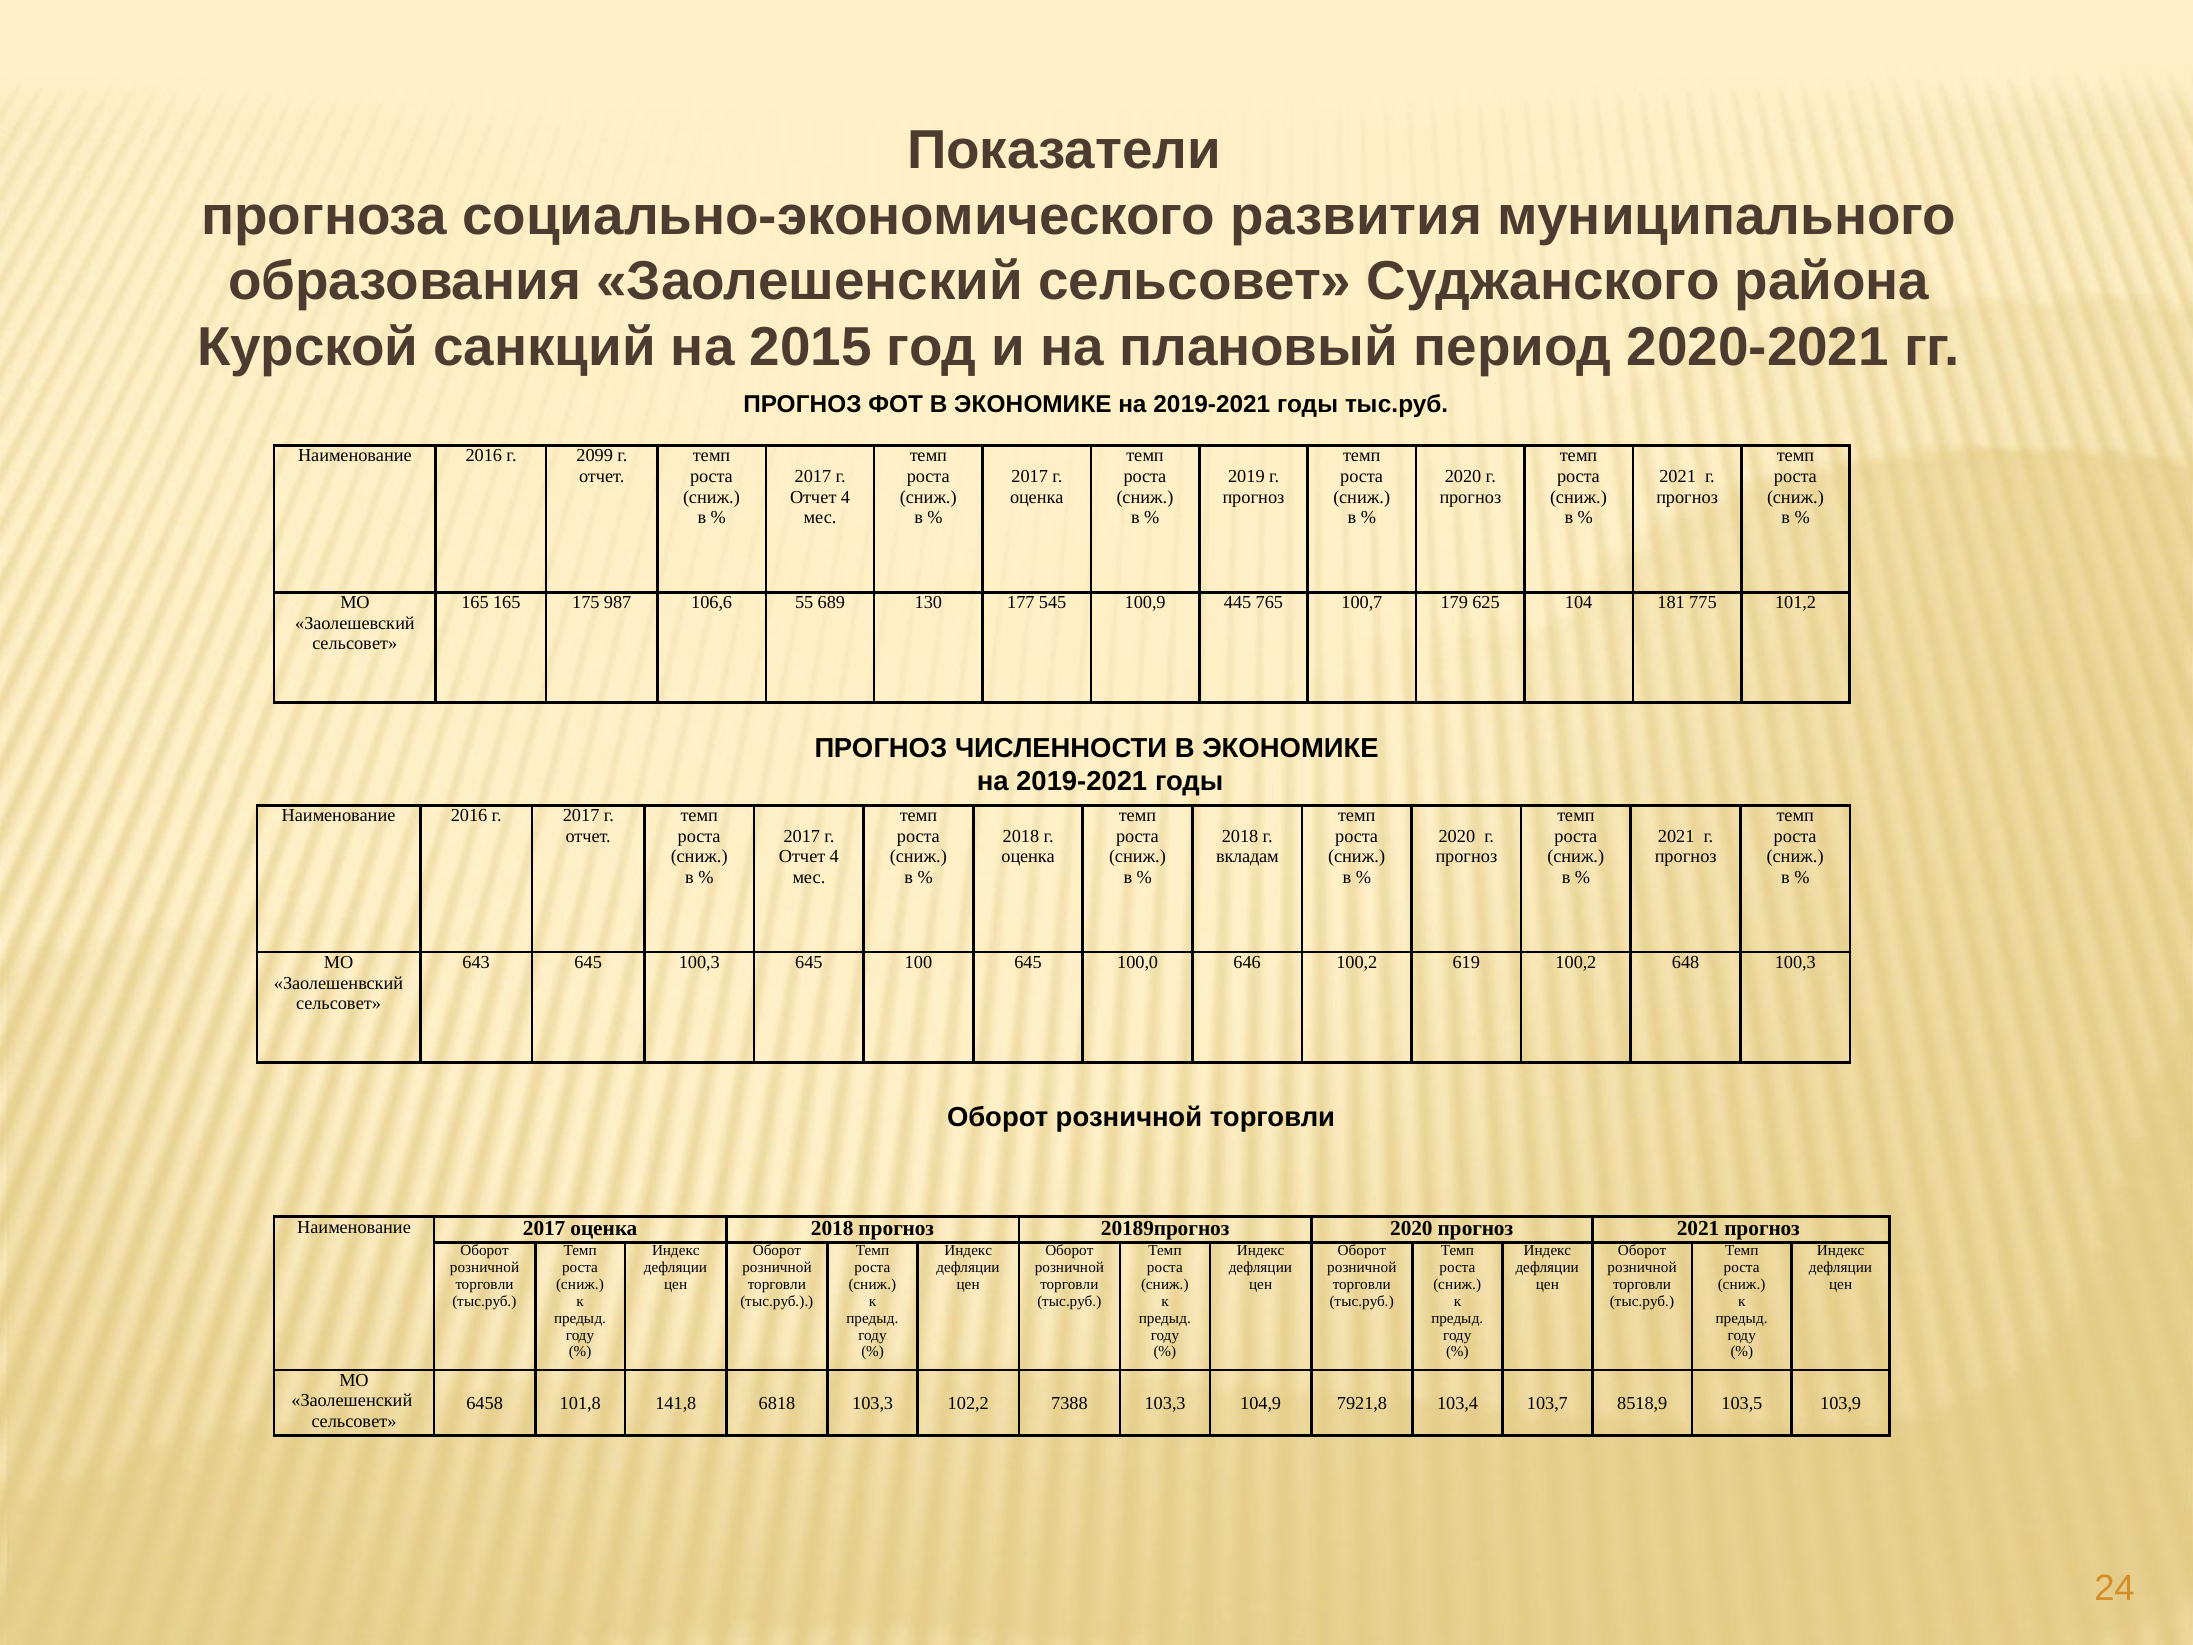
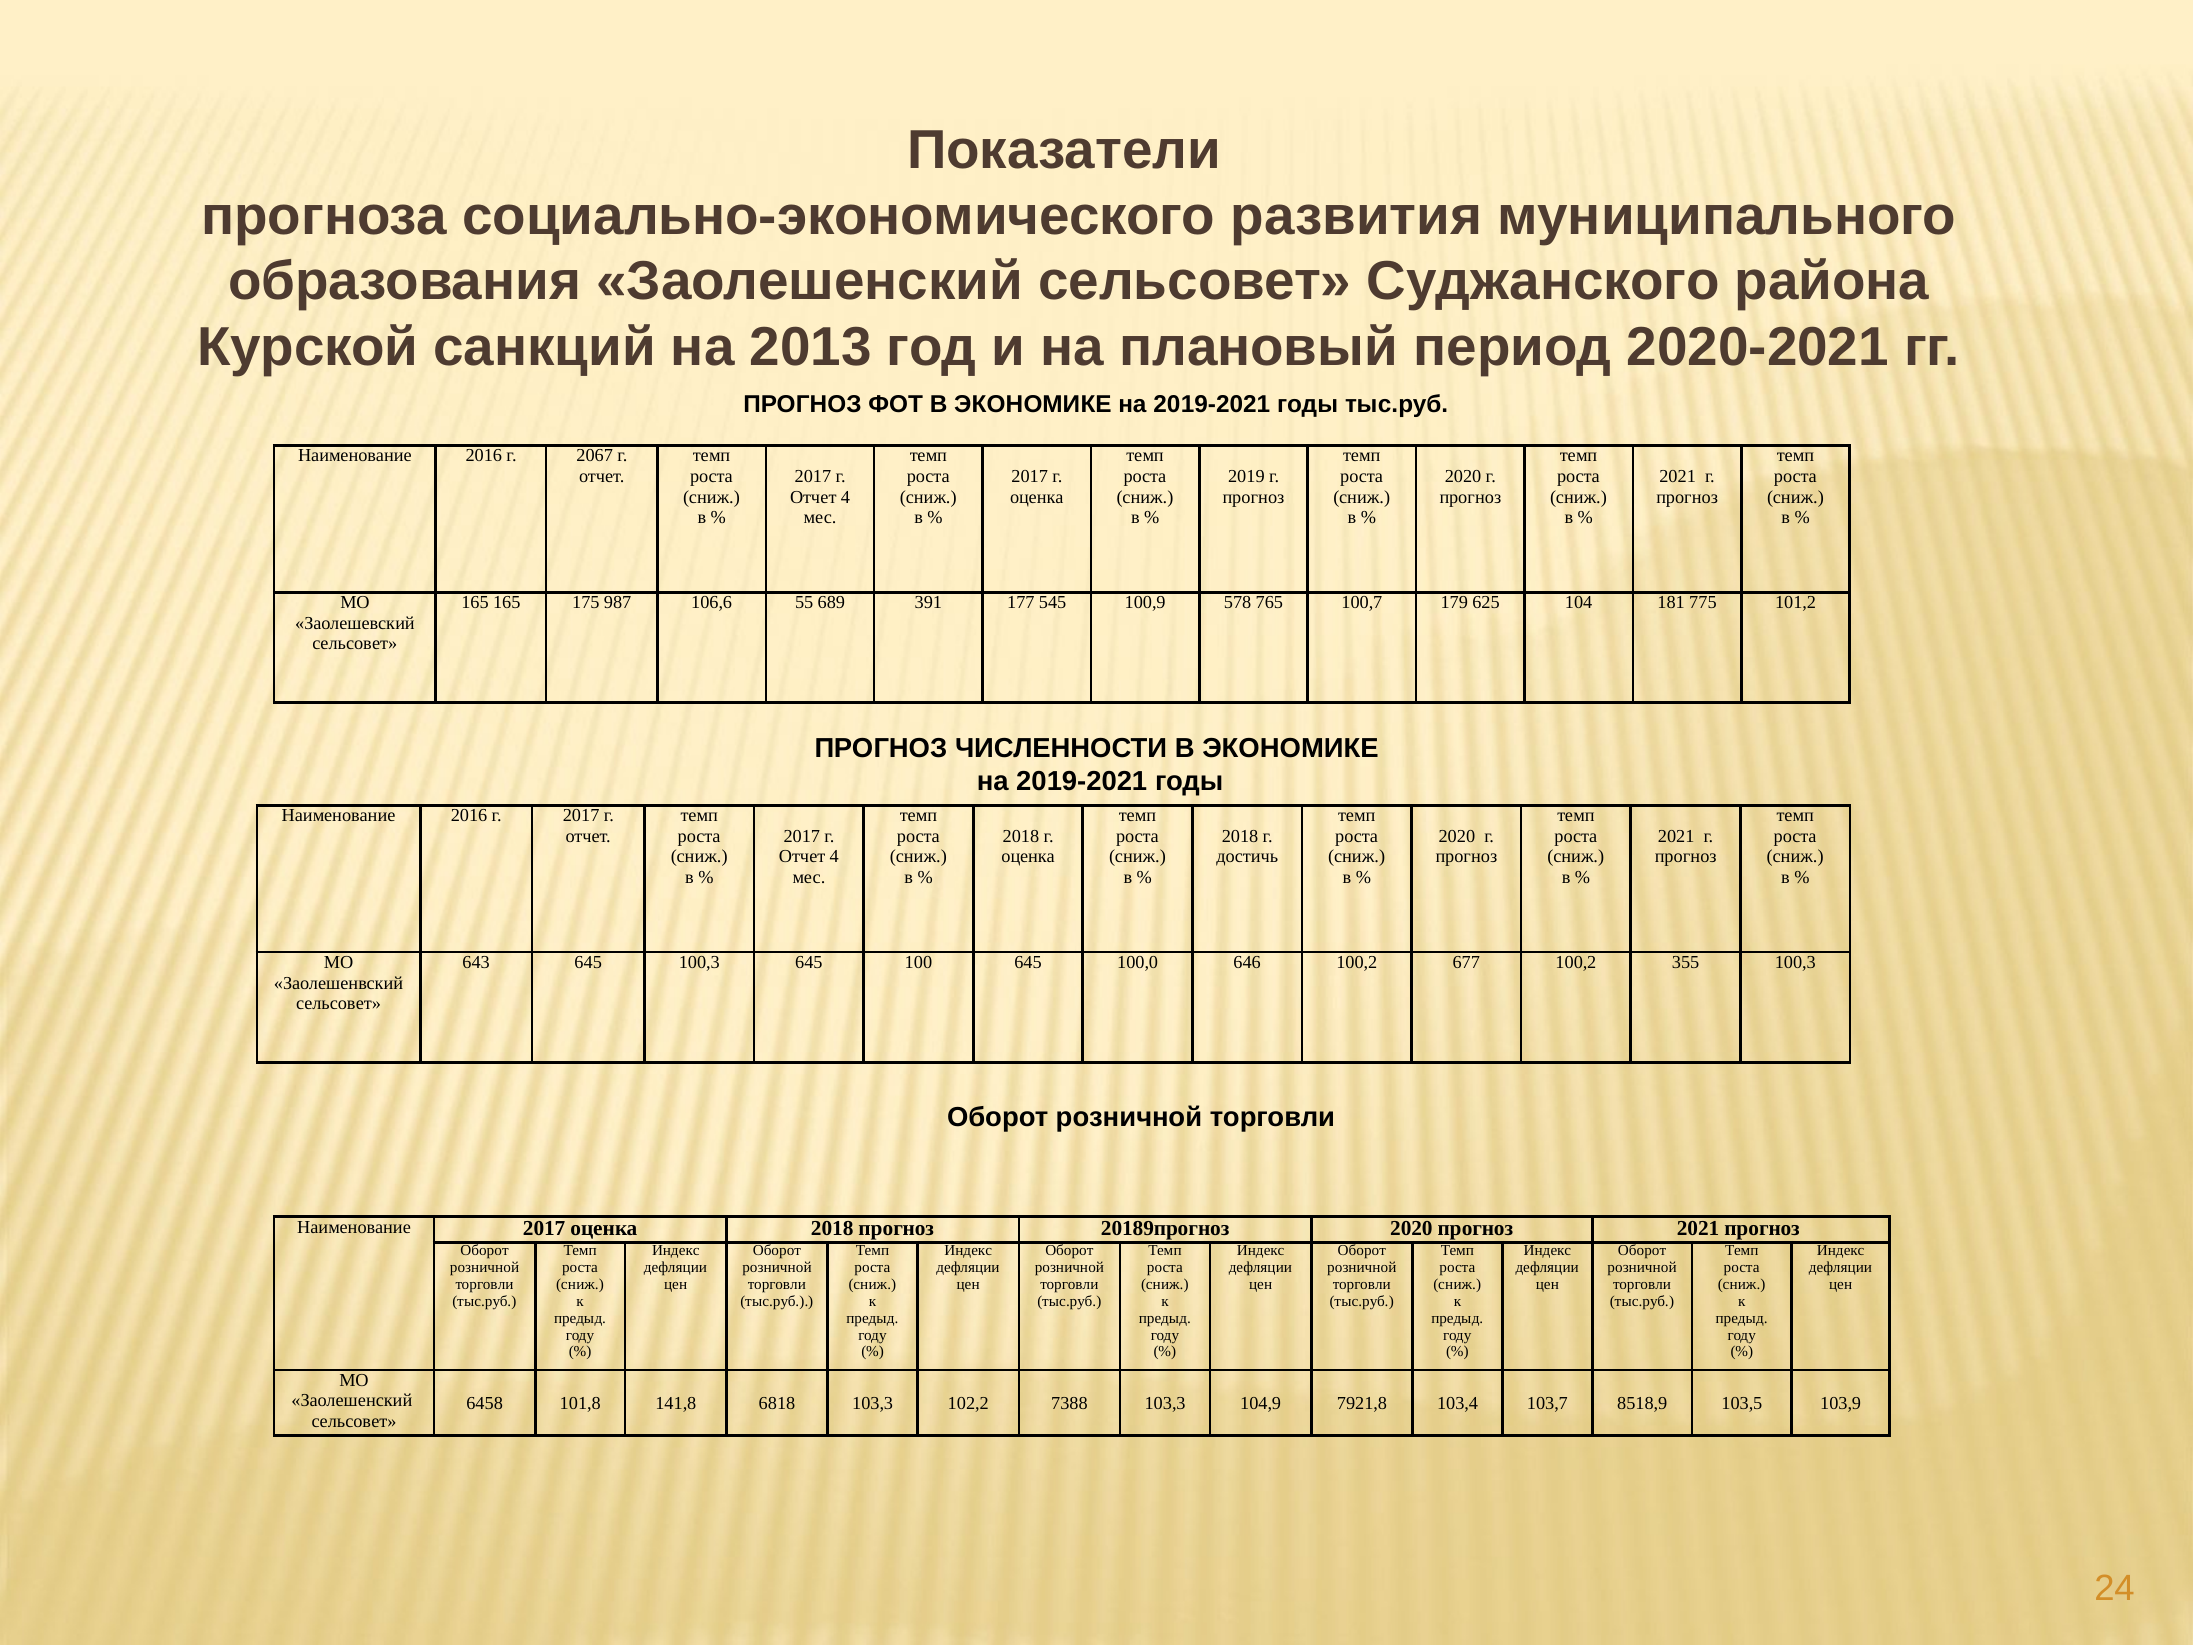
2015: 2015 -> 2013
2099: 2099 -> 2067
130: 130 -> 391
445: 445 -> 578
вкладам: вкладам -> достичь
619: 619 -> 677
648: 648 -> 355
